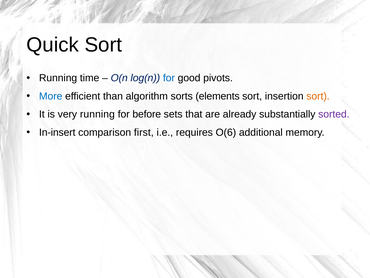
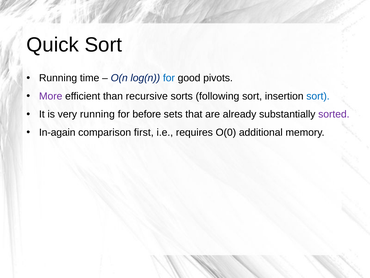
More colour: blue -> purple
algorithm: algorithm -> recursive
elements: elements -> following
sort at (318, 96) colour: orange -> blue
In-insert: In-insert -> In-again
O(6: O(6 -> O(0
